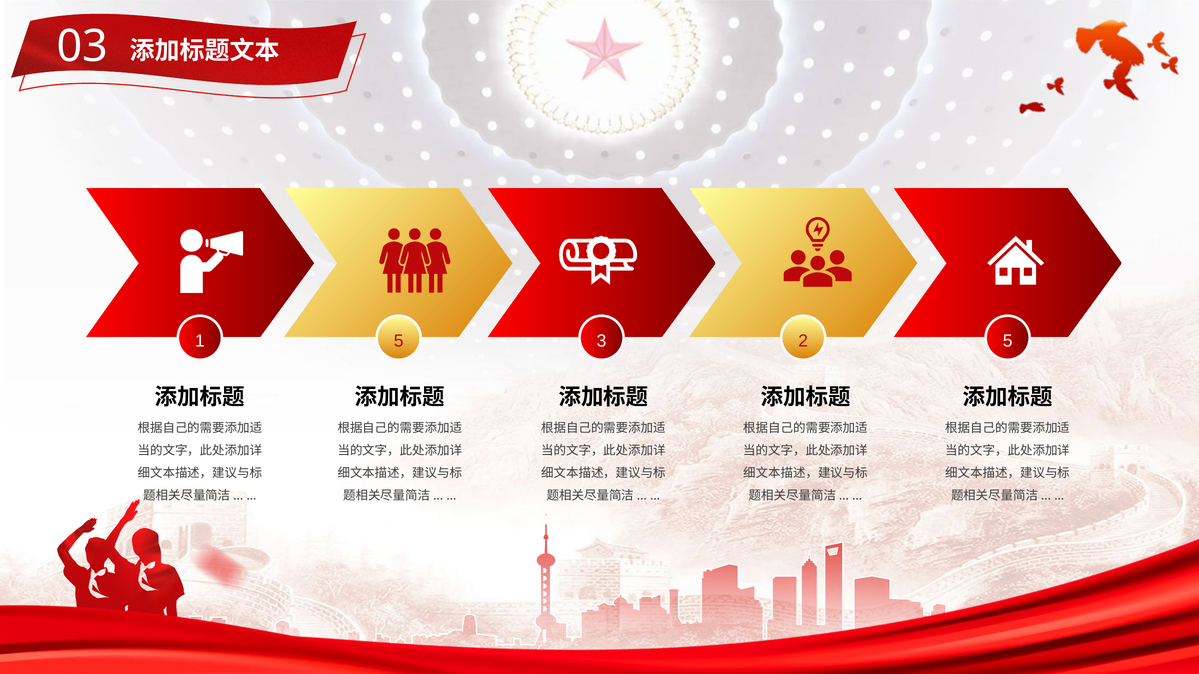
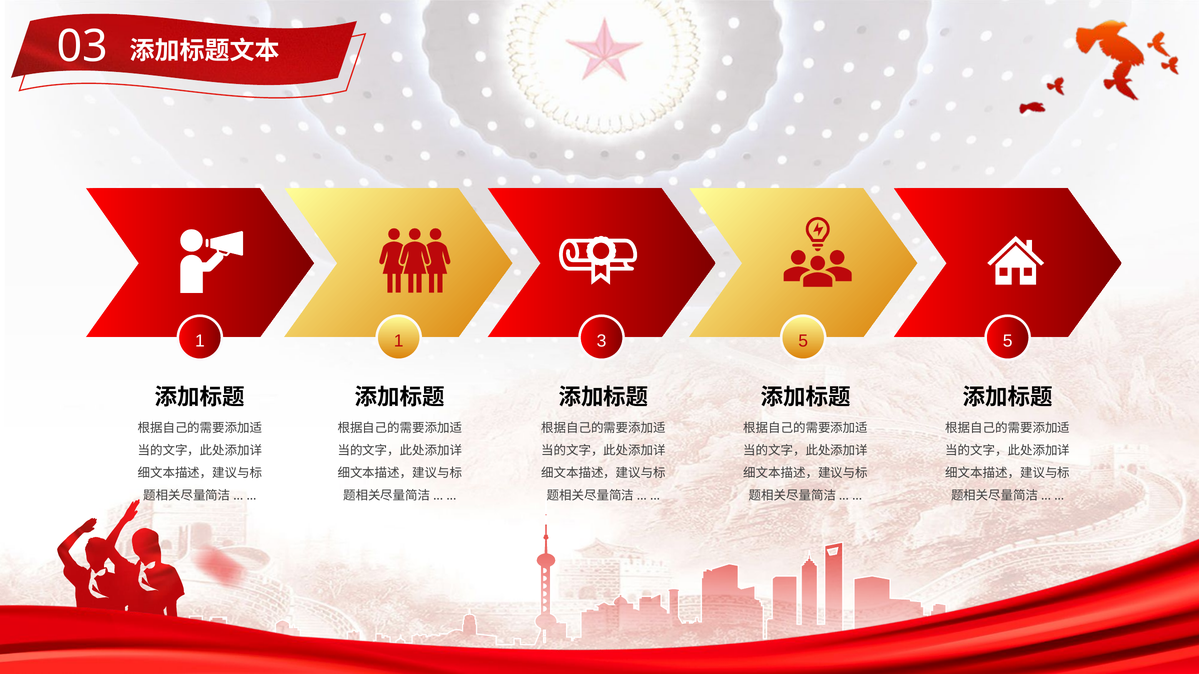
1 5: 5 -> 1
3 2: 2 -> 5
